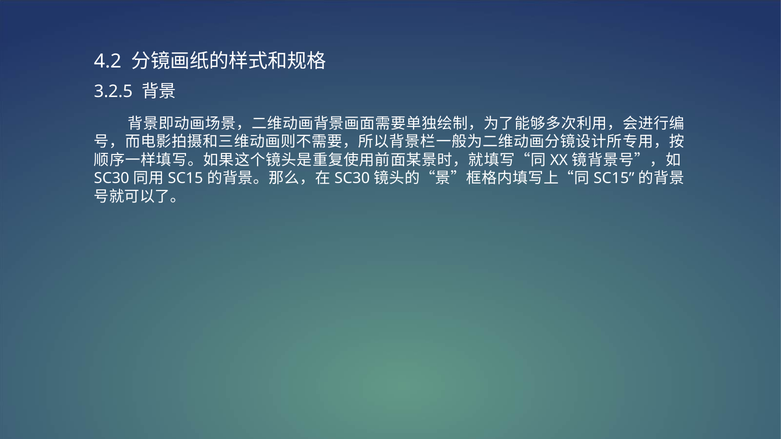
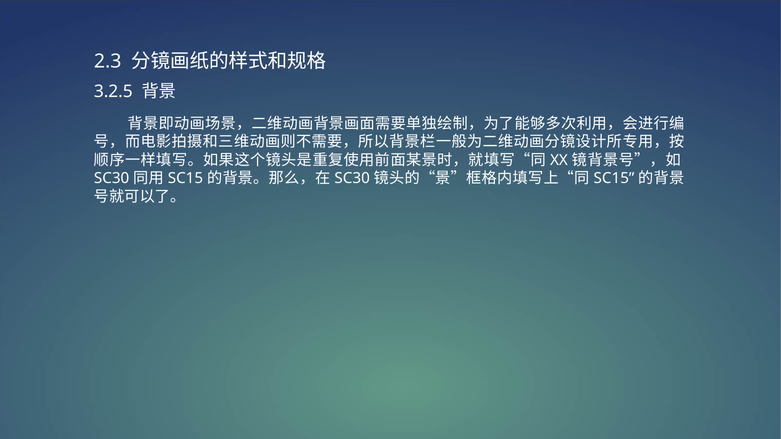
4.2: 4.2 -> 2.3
